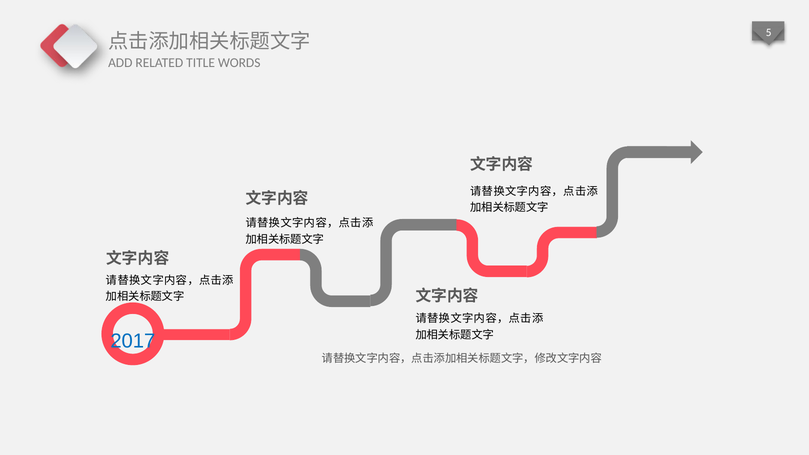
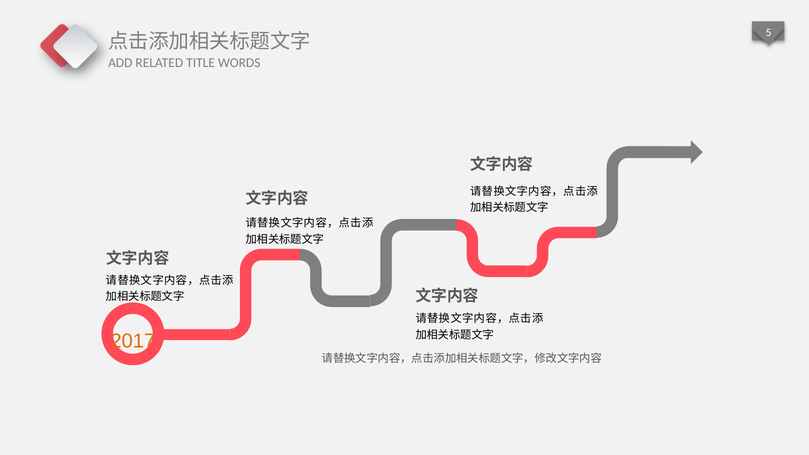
2017 colour: blue -> orange
